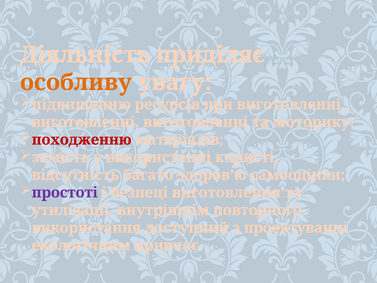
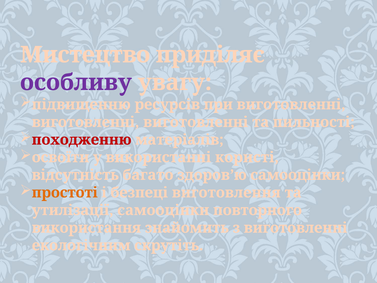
Діяльність: Діяльність -> Мистецтво
особливу colour: orange -> purple
моторику: моторику -> пильності
замість: замість -> освоїти
простоті colour: purple -> orange
утилізації внутрішнім: внутрішнім -> самооцінки
доступний: доступний -> знайомить
з проектуванні: проектуванні -> виготовленні
привчає: привчає -> скрутіть
